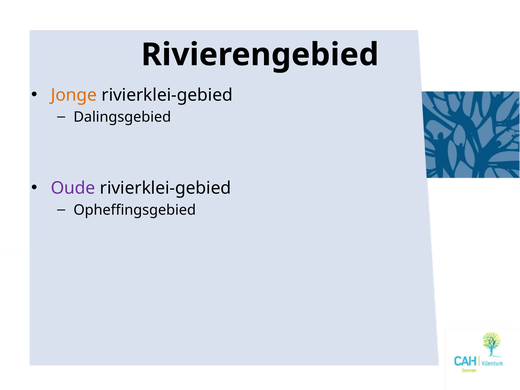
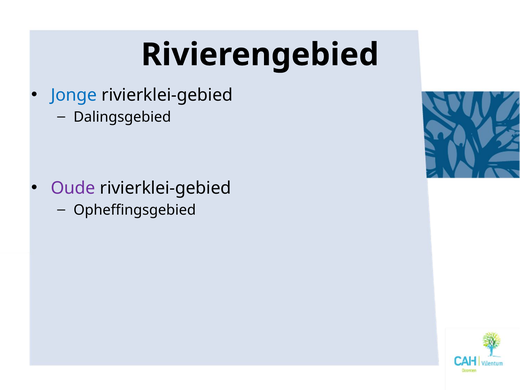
Jonge colour: orange -> blue
